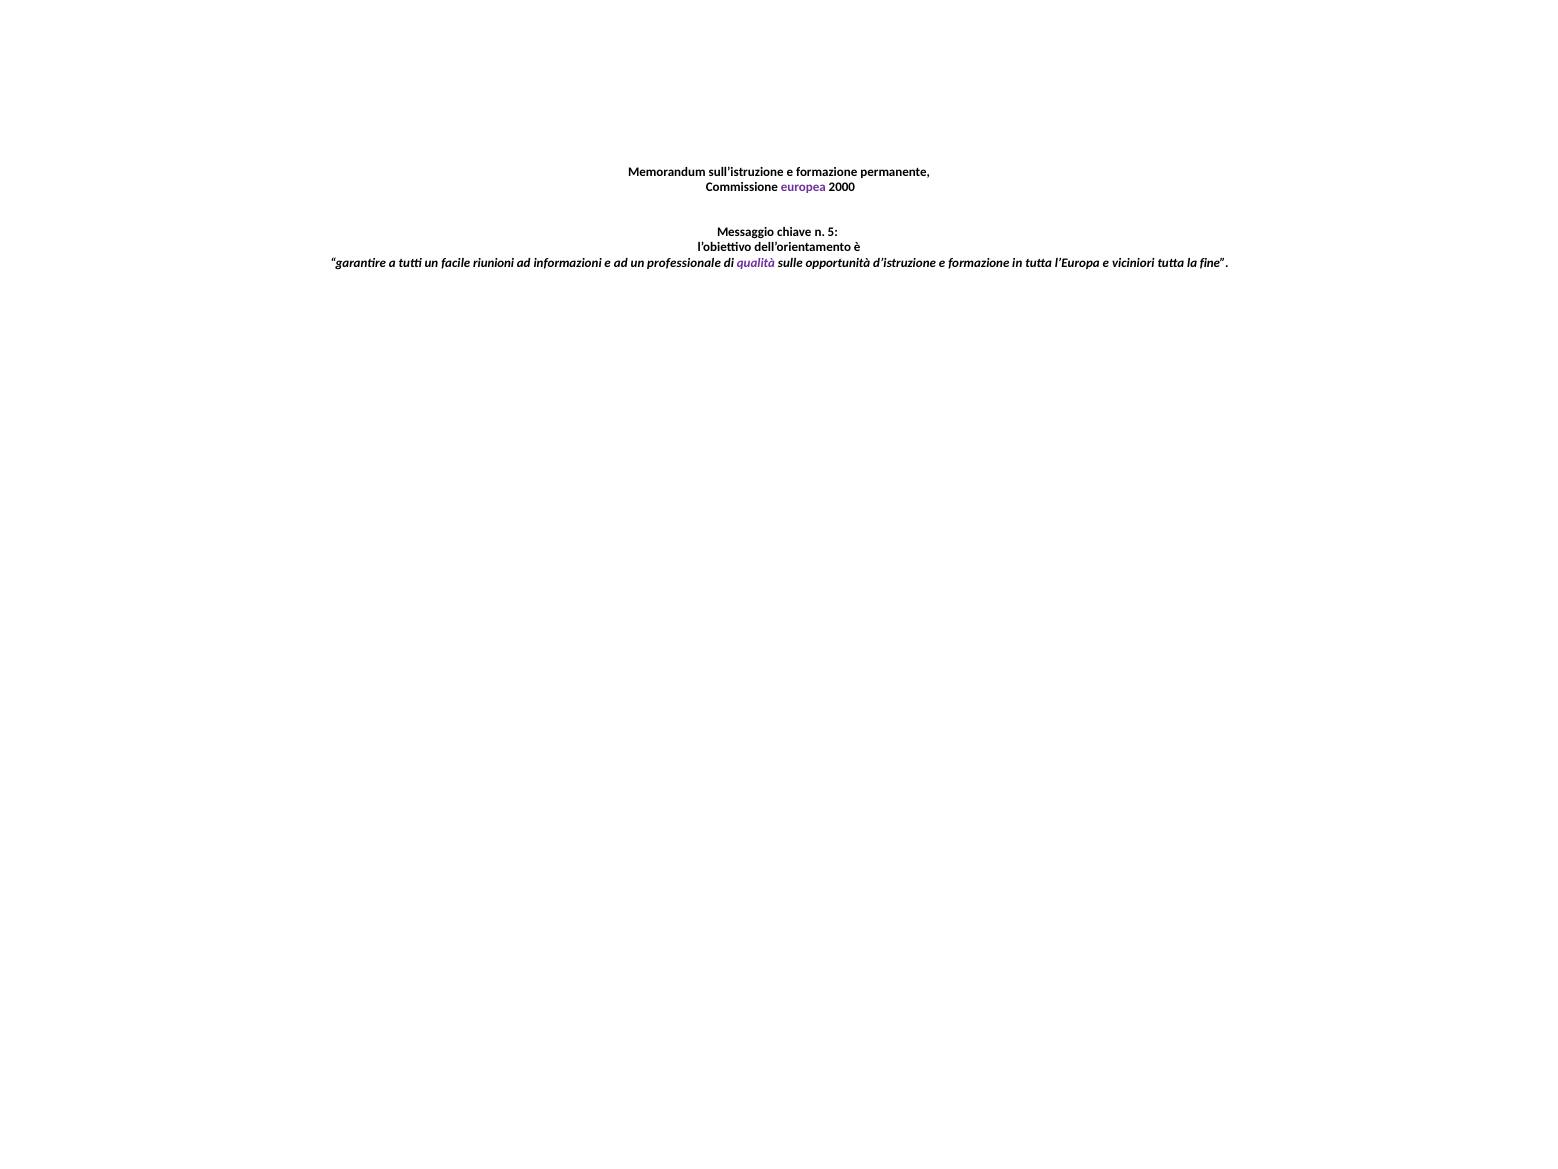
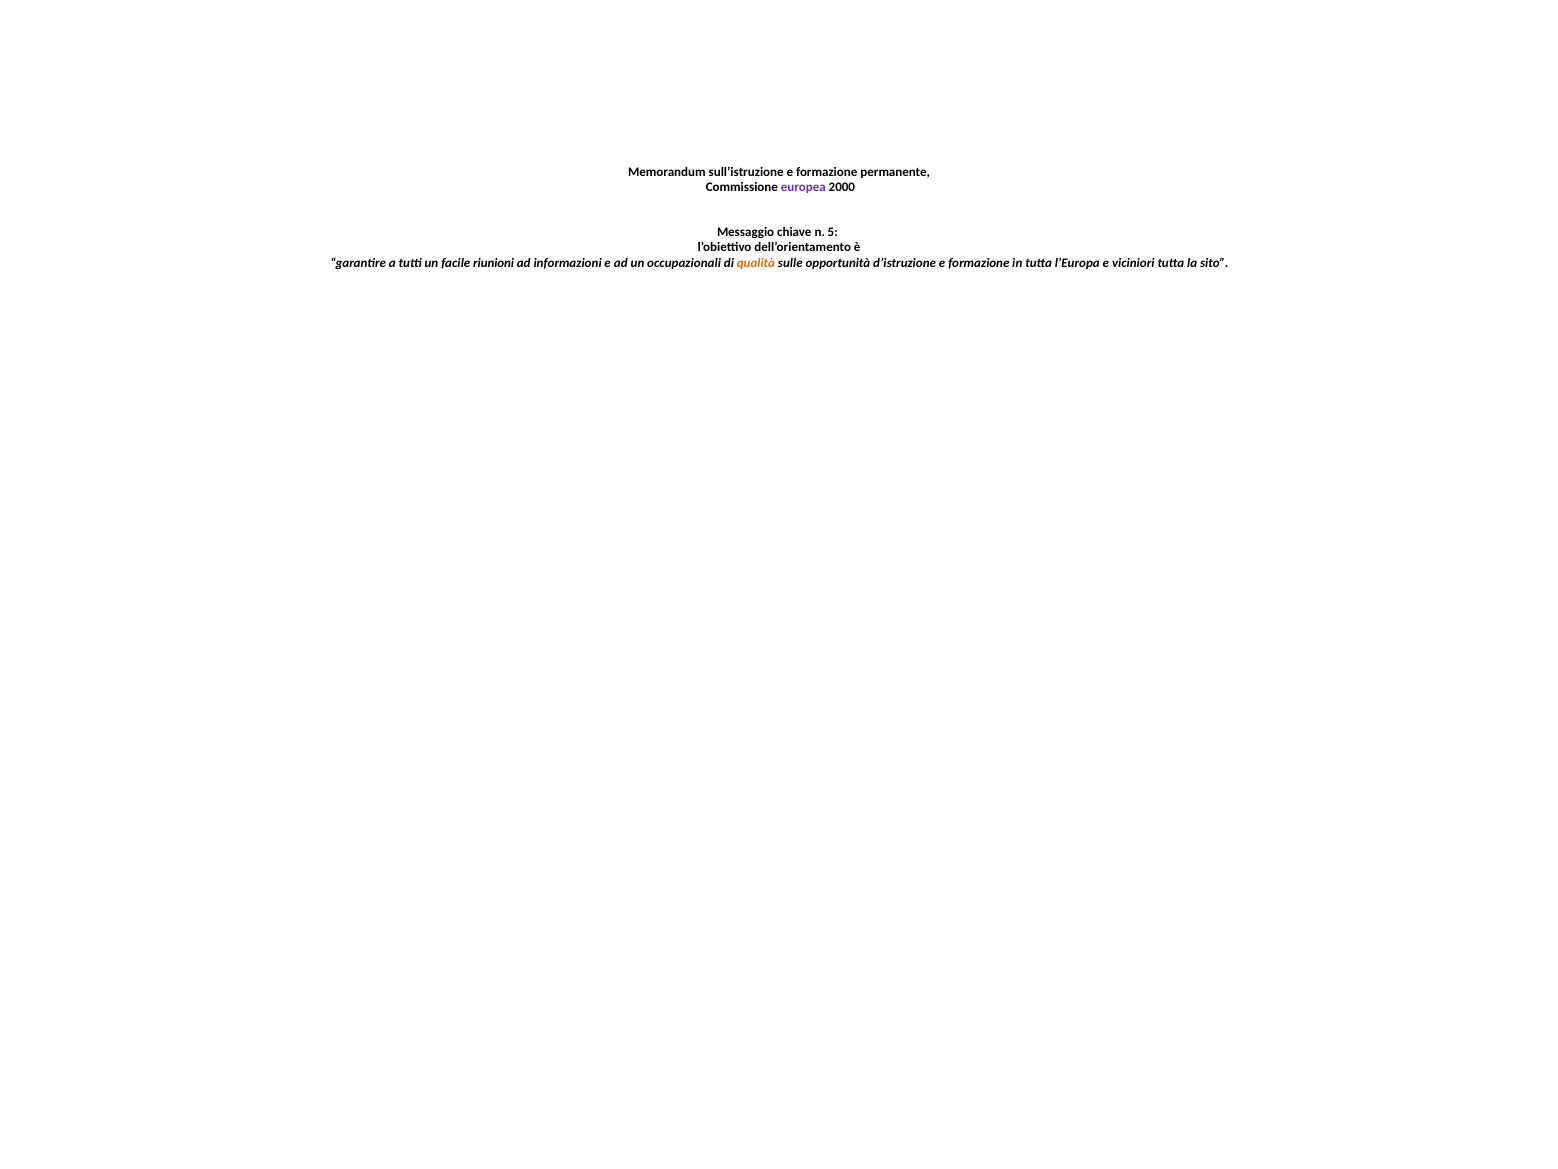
professionale: professionale -> occupazionali
qualità colour: purple -> orange
fine: fine -> sito
